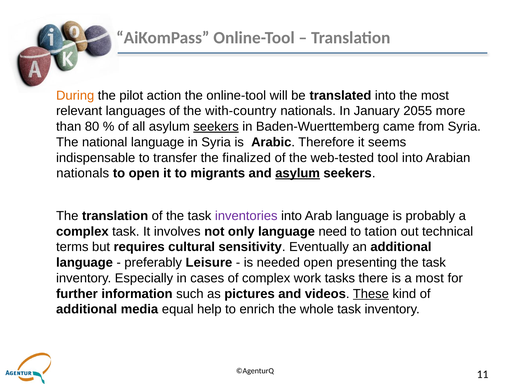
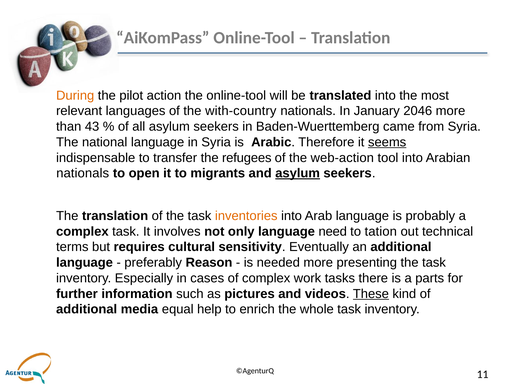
2055: 2055 -> 2046
80: 80 -> 43
seekers at (216, 126) underline: present -> none
seems underline: none -> present
finalized: finalized -> refugees
web-tested: web-tested -> web-action
inventories colour: purple -> orange
Leisure: Leisure -> Reason
needed open: open -> more
a most: most -> parts
